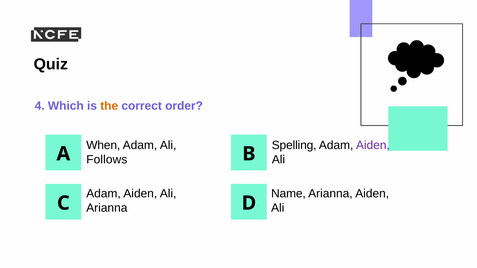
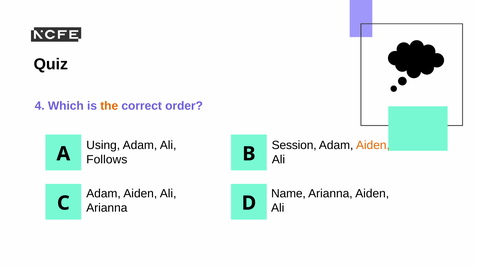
When: When -> Using
Spelling: Spelling -> Session
Aiden at (373, 145) colour: purple -> orange
